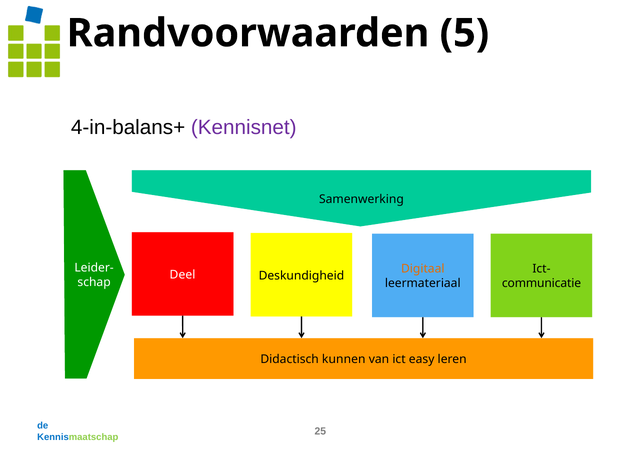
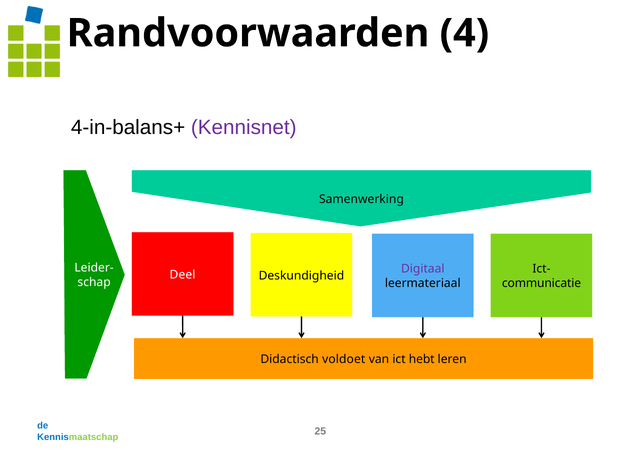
5: 5 -> 4
Digitaal colour: orange -> purple
kunnen: kunnen -> voldoet
easy: easy -> hebt
